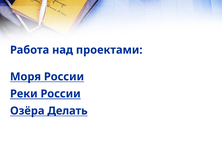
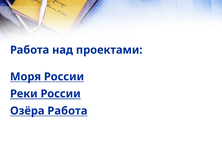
Озёра Делать: Делать -> Работа
